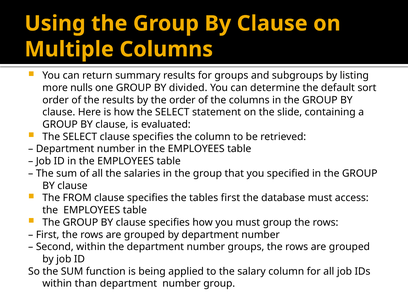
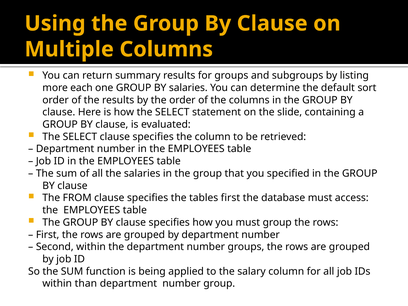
nulls: nulls -> each
BY divided: divided -> salaries
